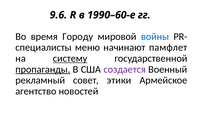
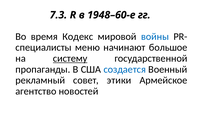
9.6: 9.6 -> 7.3
1990–60-е: 1990–60-е -> 1948–60-е
Городу: Городу -> Кодекс
памфлет: памфлет -> большое
пропаганды underline: present -> none
создается colour: purple -> blue
